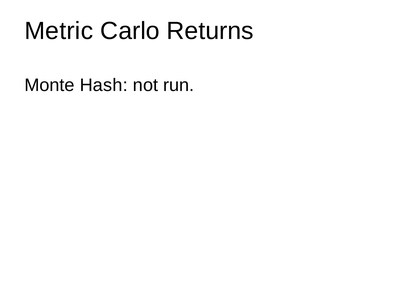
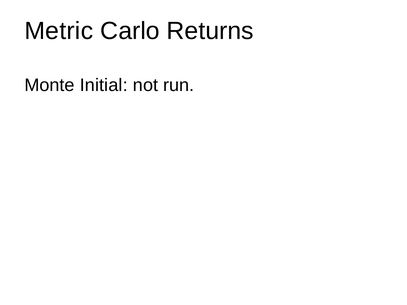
Hash: Hash -> Initial
